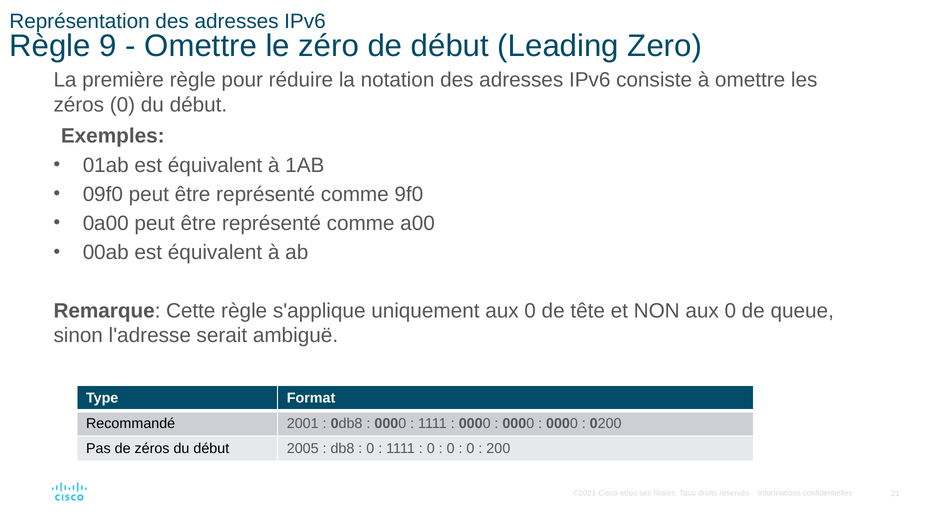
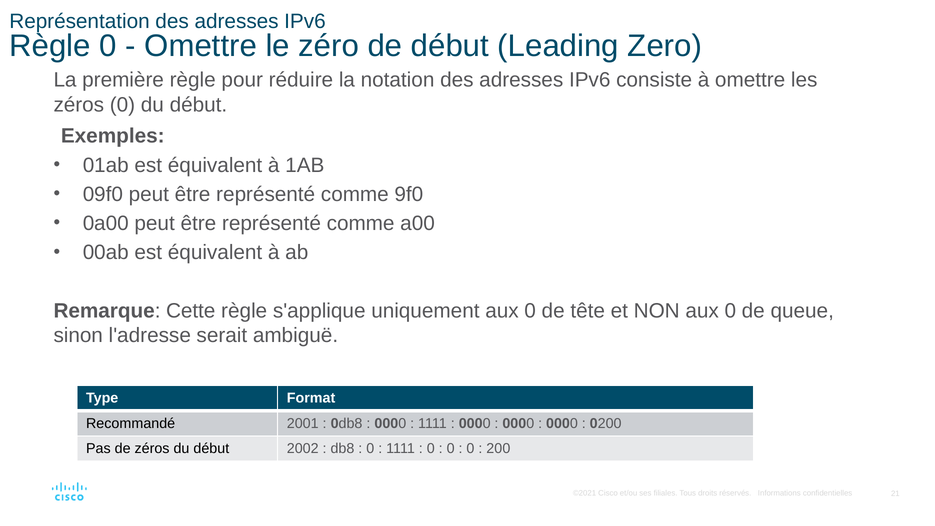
Règle 9: 9 -> 0
2005: 2005 -> 2002
